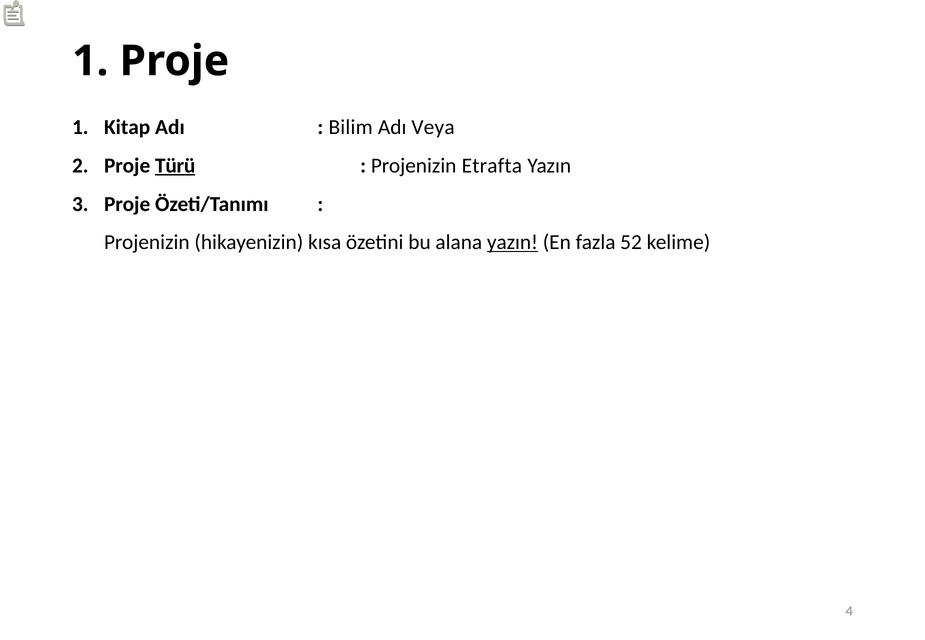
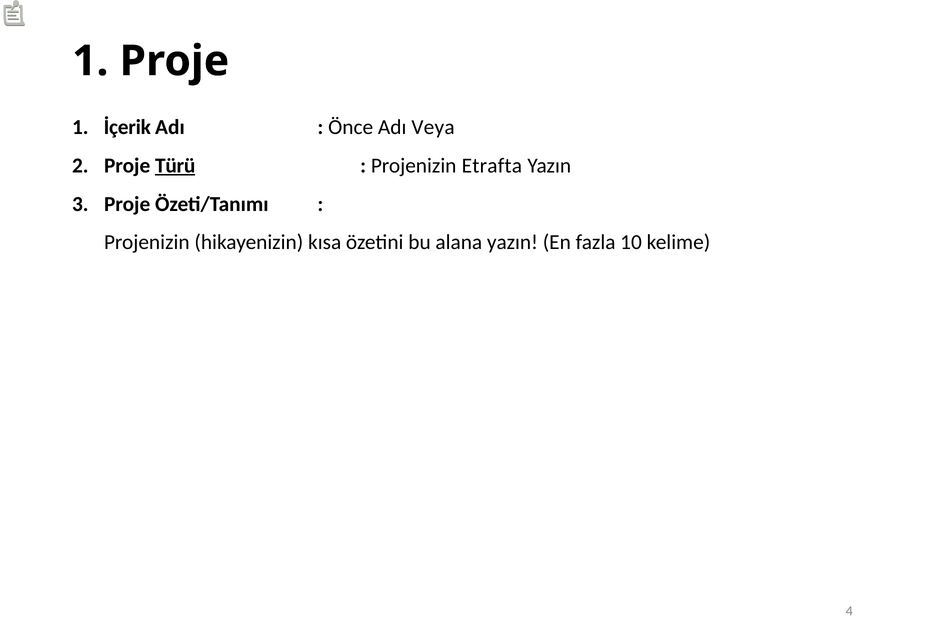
Kitap: Kitap -> İçerik
Bilim: Bilim -> Önce
yazın at (512, 243) underline: present -> none
52: 52 -> 10
